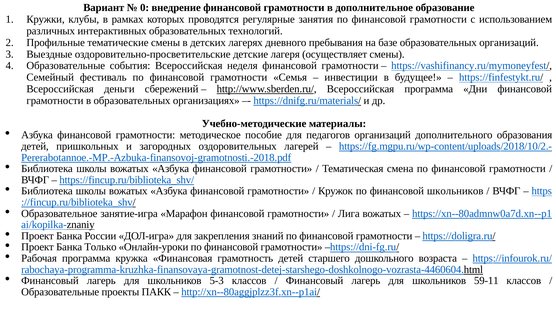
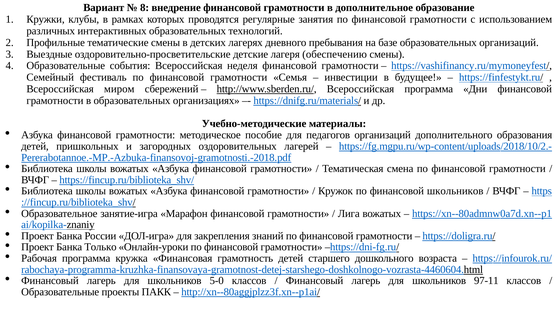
0: 0 -> 8
осуществляет: осуществляет -> обеспечению
деньги: деньги -> миром
5-3: 5-3 -> 5-0
59-11: 59-11 -> 97-11
